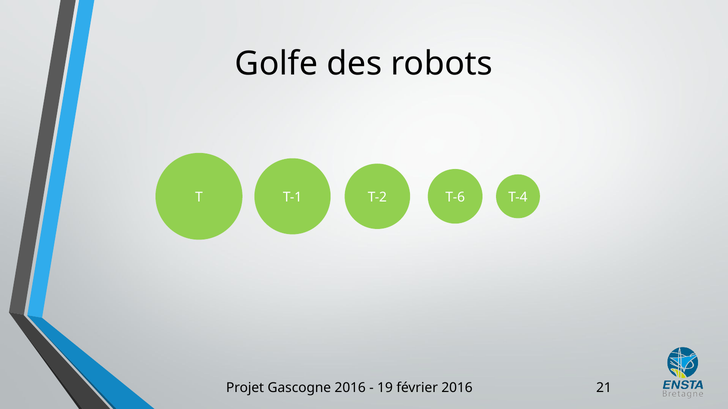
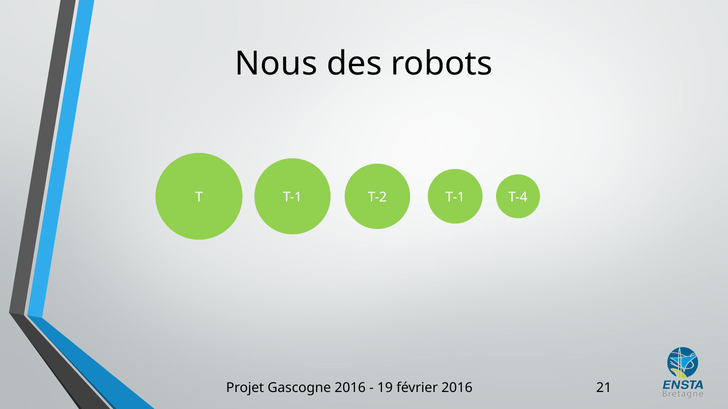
Golfe: Golfe -> Nous
T-2 T-6: T-6 -> T-1
